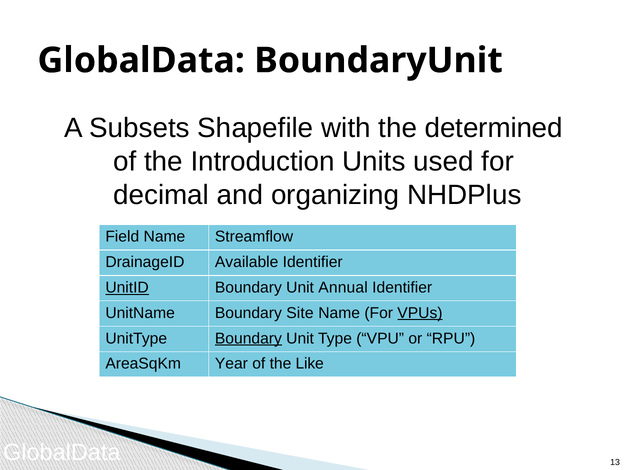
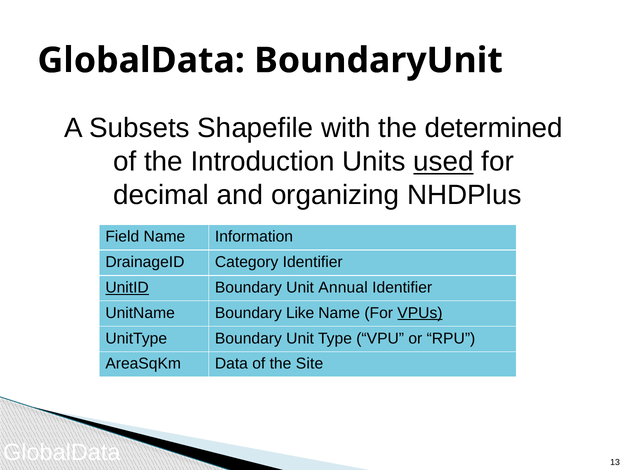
used underline: none -> present
Streamflow: Streamflow -> Information
Available: Available -> Category
Site: Site -> Like
Boundary at (248, 338) underline: present -> none
Year: Year -> Data
Like: Like -> Site
